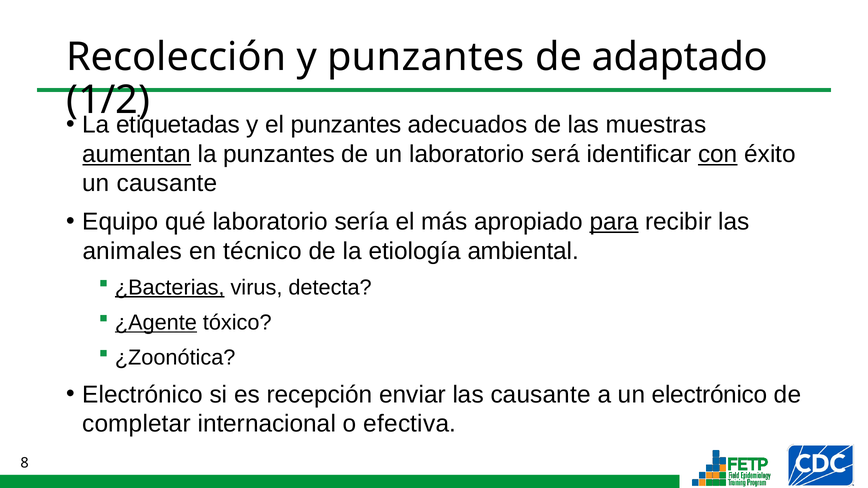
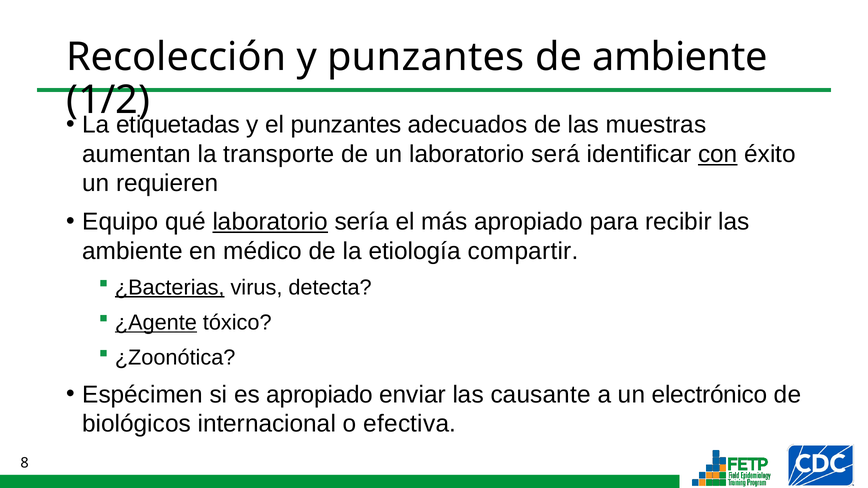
de adaptado: adaptado -> ambiente
aumentan underline: present -> none
la punzantes: punzantes -> transporte
un causante: causante -> requieren
laboratorio at (270, 222) underline: none -> present
para underline: present -> none
animales at (132, 251): animales -> ambiente
técnico: técnico -> médico
ambiental: ambiental -> compartir
Electrónico at (143, 395): Electrónico -> Espécimen
es recepción: recepción -> apropiado
completar: completar -> biológicos
